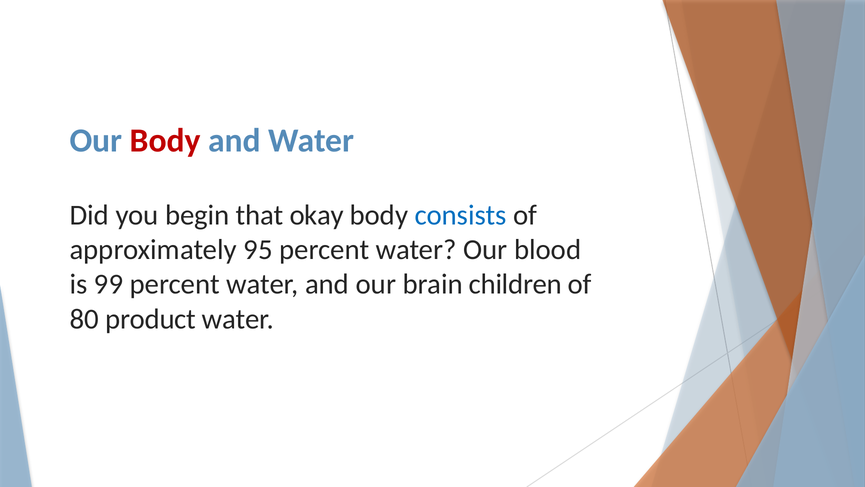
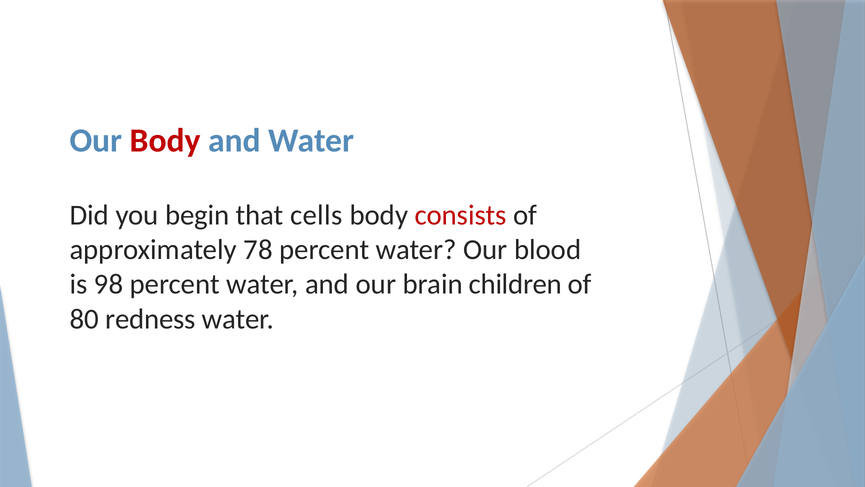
okay: okay -> cells
consists colour: blue -> red
95: 95 -> 78
99: 99 -> 98
product: product -> redness
